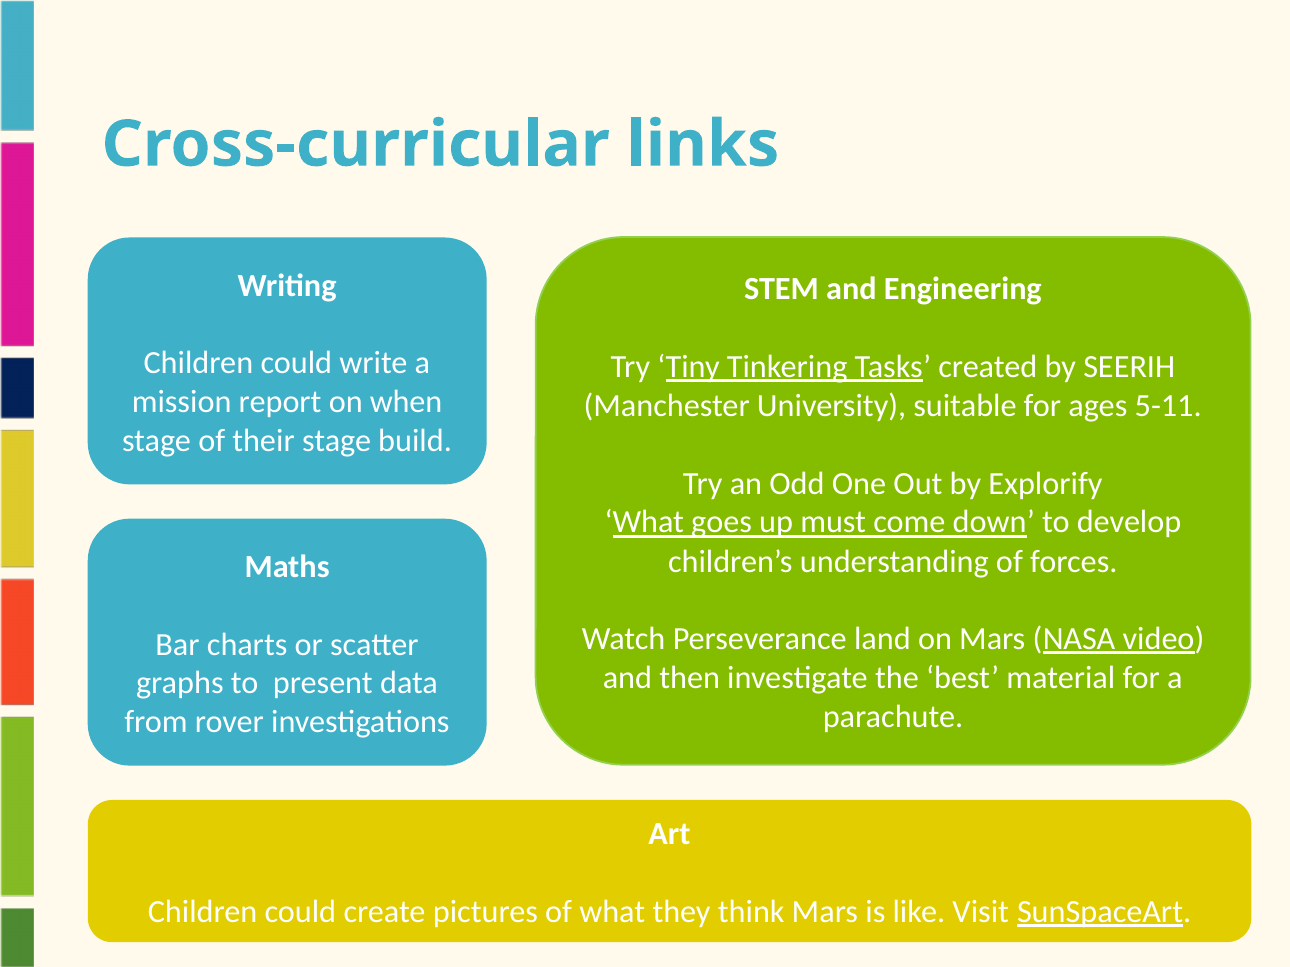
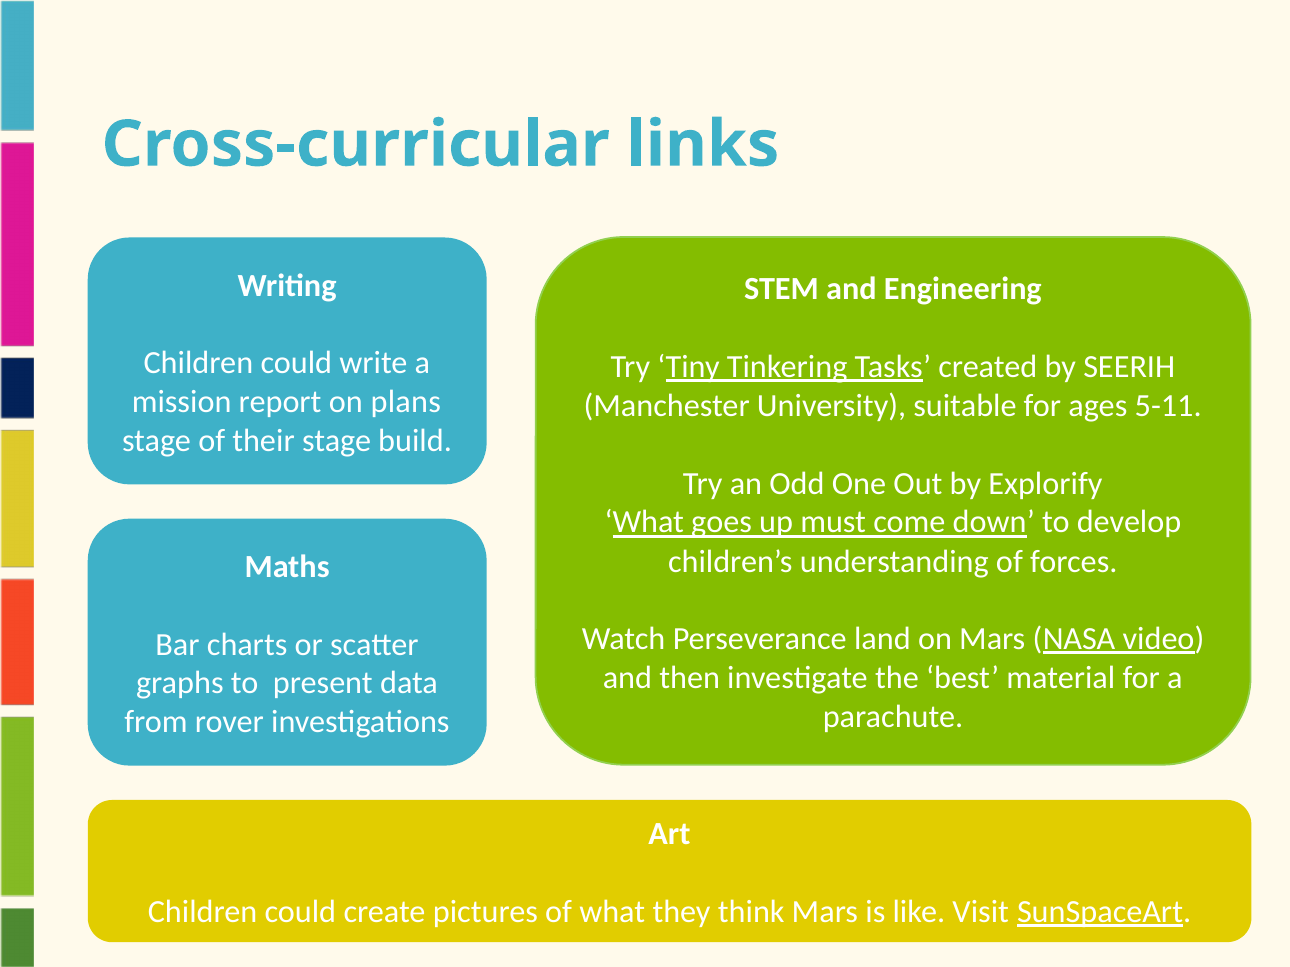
when: when -> plans
